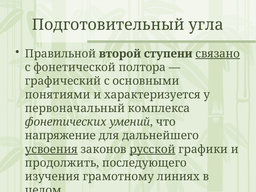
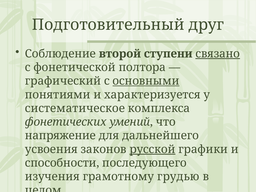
угла: угла -> друг
Правильной: Правильной -> Соблюдение
основными underline: none -> present
первоначальный: первоначальный -> систематическое
усвоения underline: present -> none
продолжить: продолжить -> способности
линиях: линиях -> грудью
